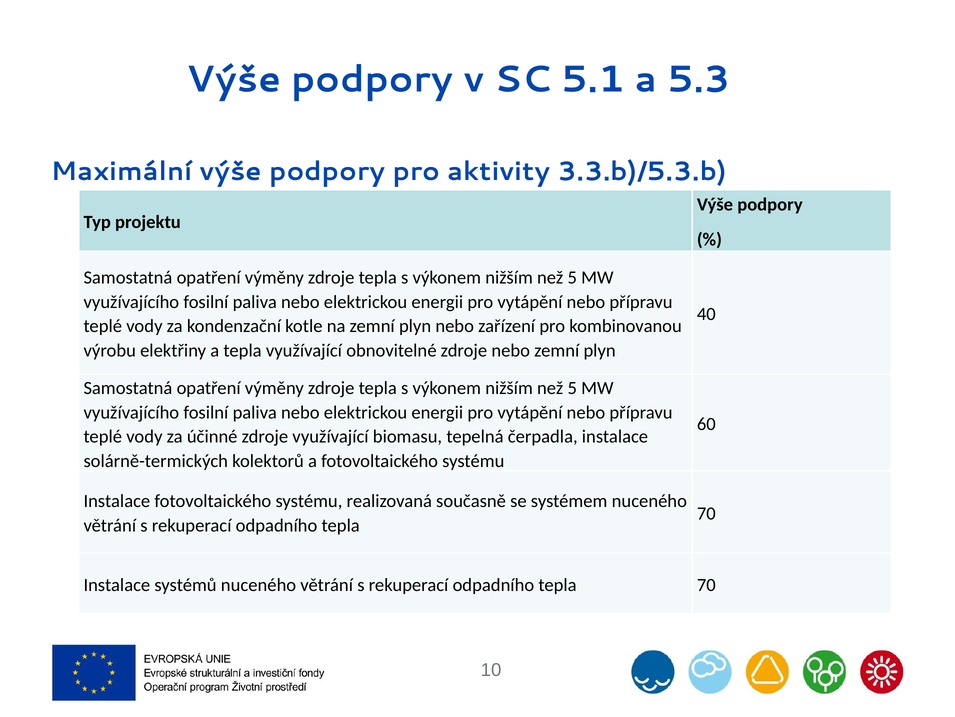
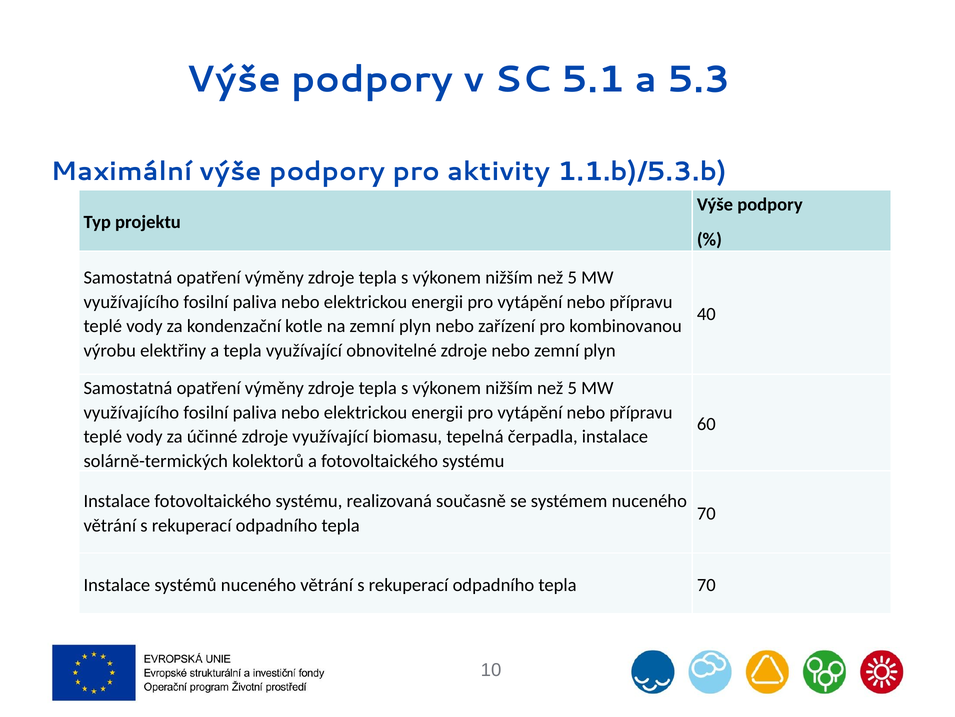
3.3.b)/5.3.b: 3.3.b)/5.3.b -> 1.1.b)/5.3.b
